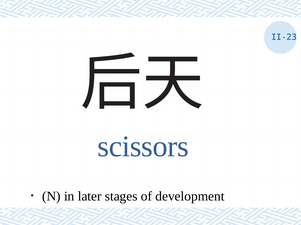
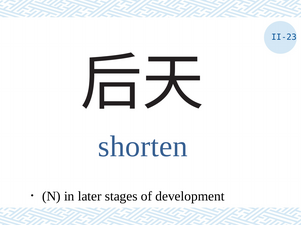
scissors: scissors -> shorten
